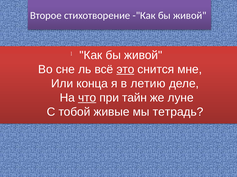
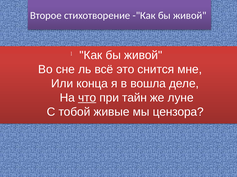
это underline: present -> none
летию: летию -> вошла
тетрадь: тетрадь -> цензора
